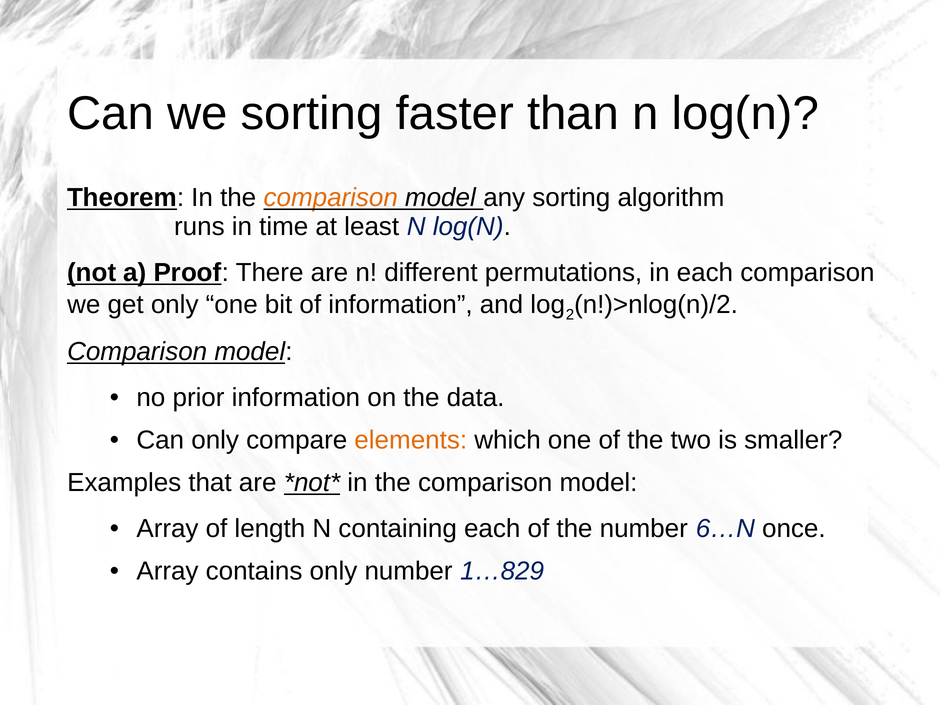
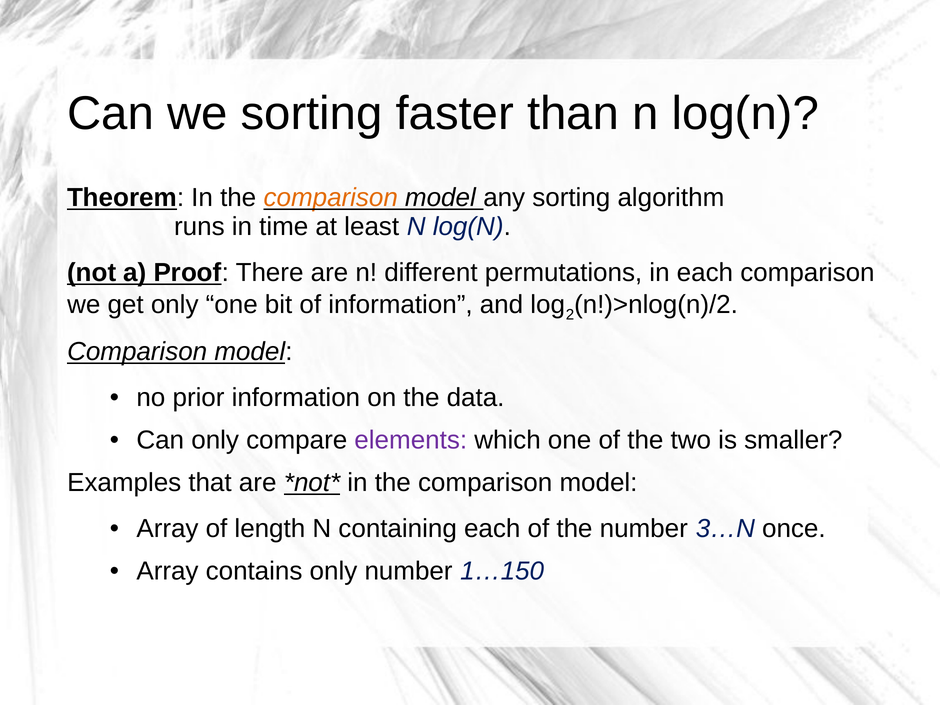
elements colour: orange -> purple
6…N: 6…N -> 3…N
1…829: 1…829 -> 1…150
